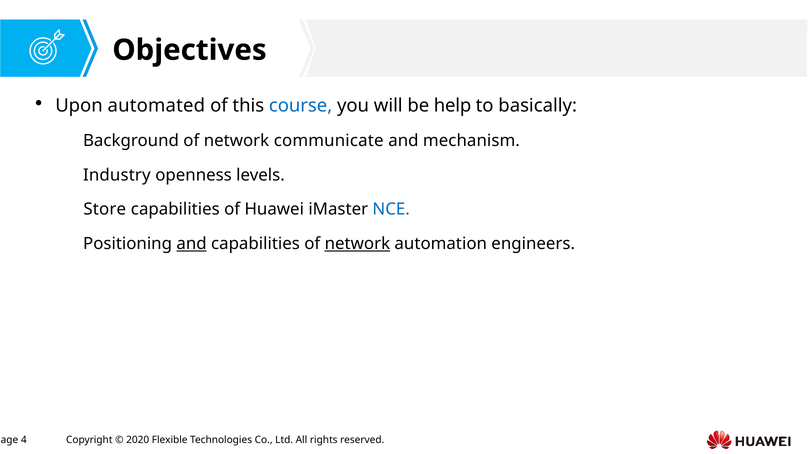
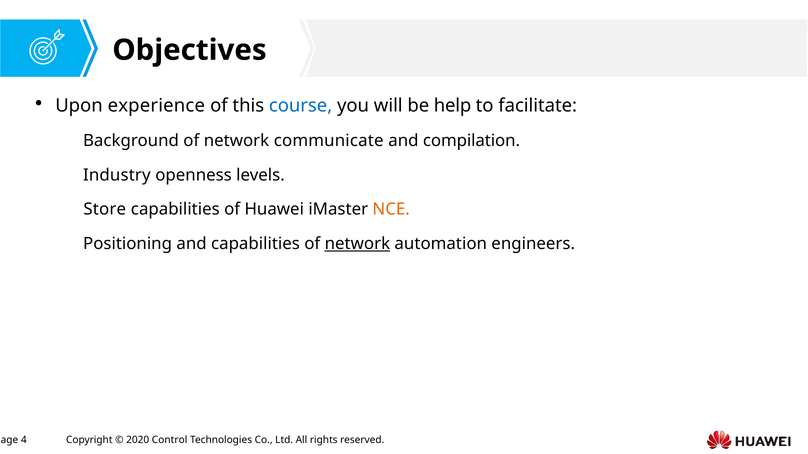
automated: automated -> experience
basically: basically -> facilitate
mechanism: mechanism -> compilation
NCE colour: blue -> orange
and at (192, 244) underline: present -> none
Flexible: Flexible -> Control
